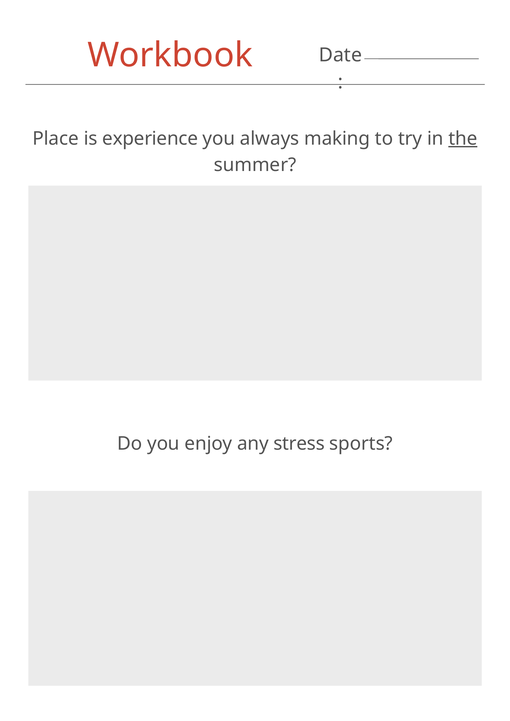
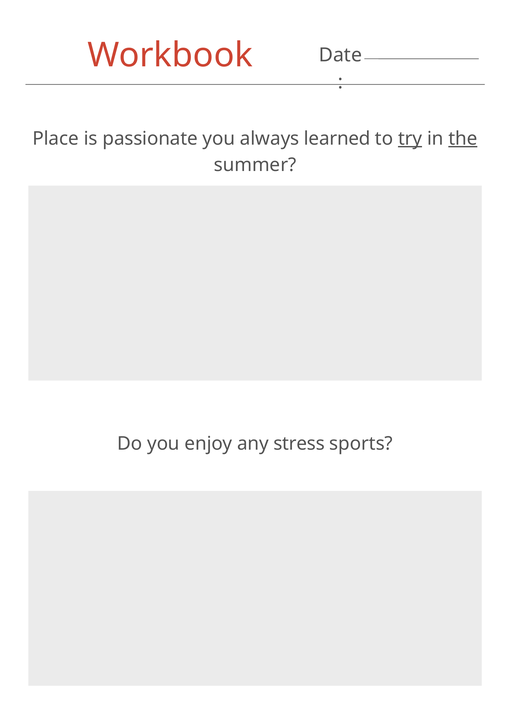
experience: experience -> passionate
making: making -> learned
try underline: none -> present
